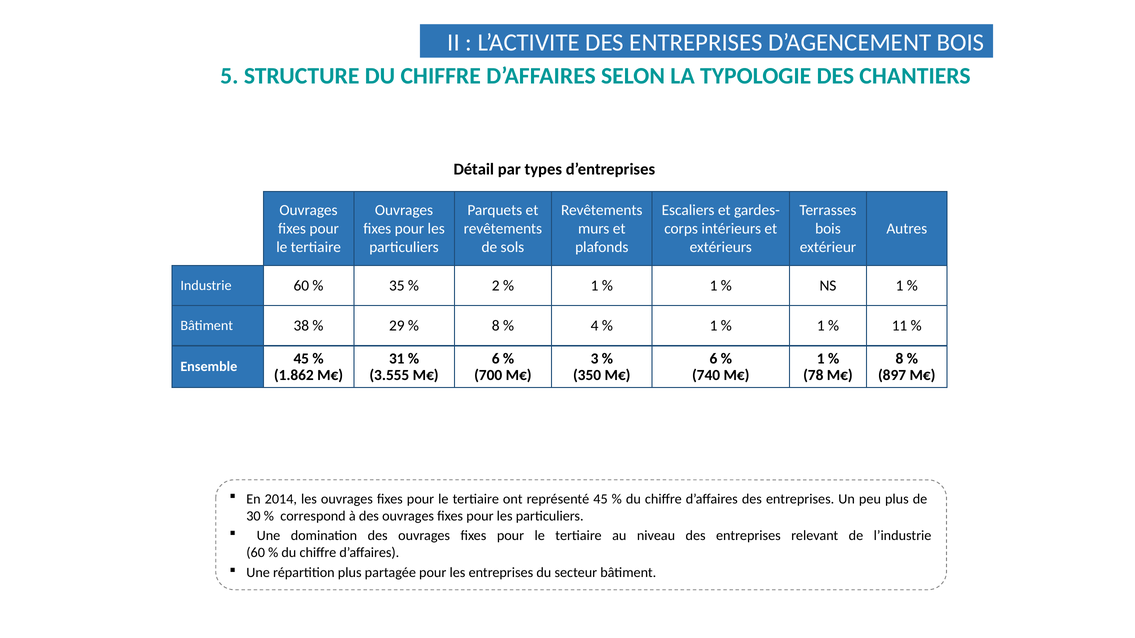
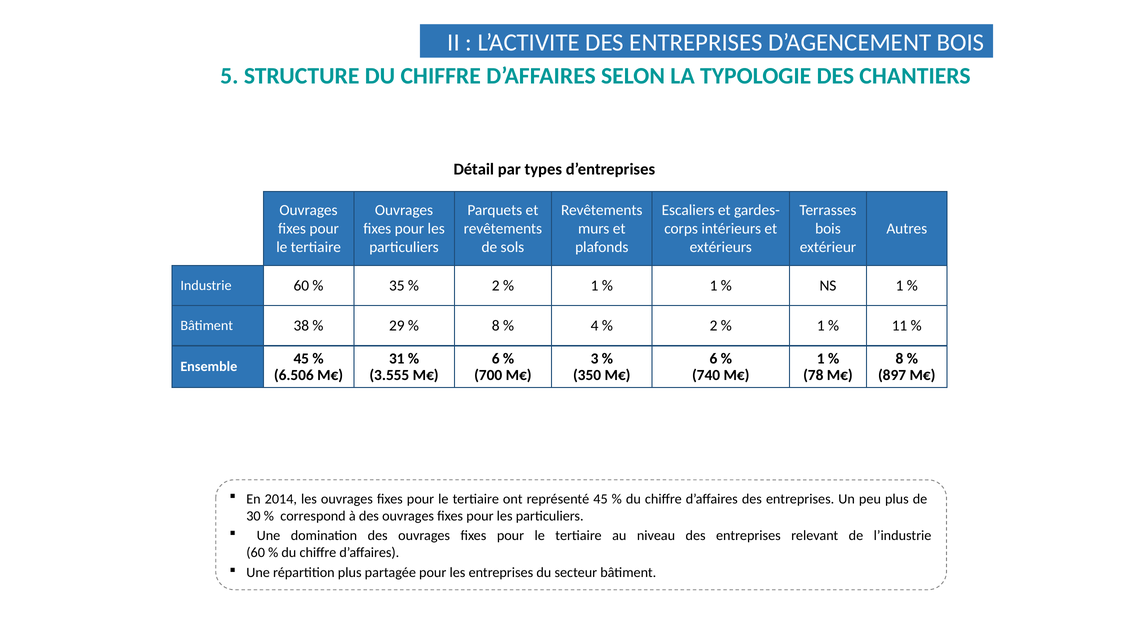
1 at (714, 326): 1 -> 2
1.862: 1.862 -> 6.506
